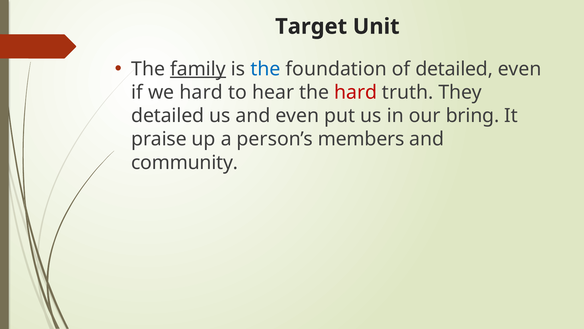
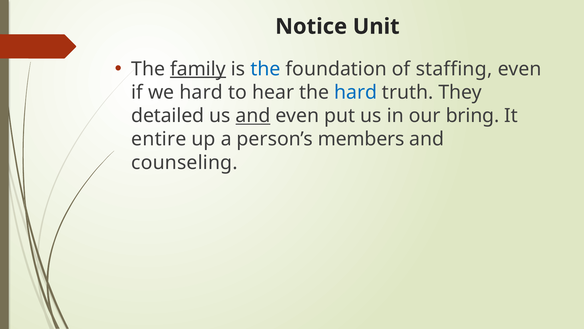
Target: Target -> Notice
of detailed: detailed -> staffing
hard at (356, 92) colour: red -> blue
and at (253, 116) underline: none -> present
praise: praise -> entire
community: community -> counseling
